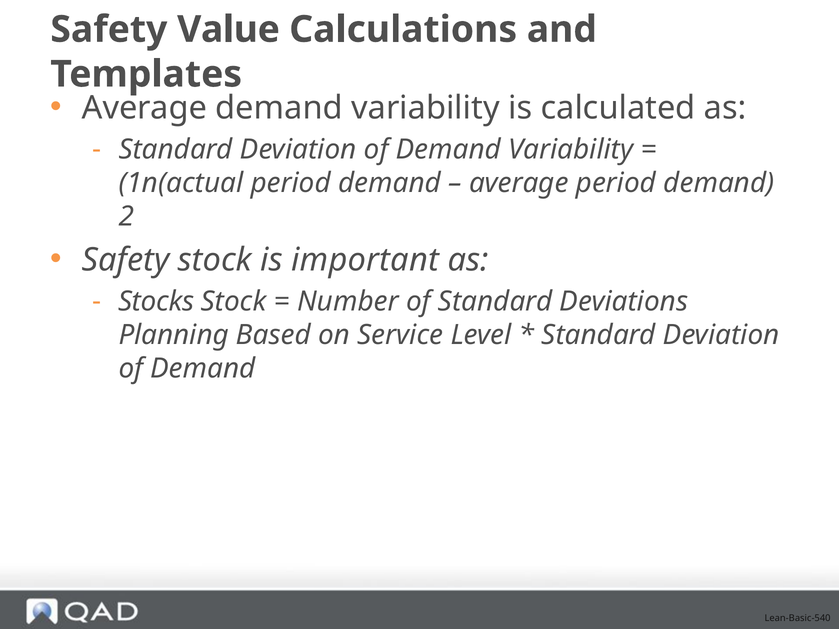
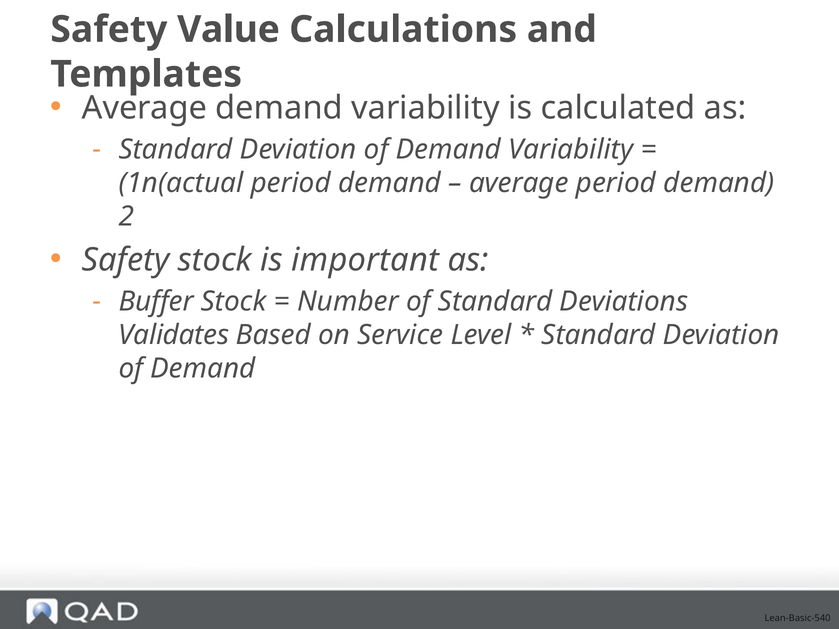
Stocks: Stocks -> Buffer
Planning: Planning -> Validates
